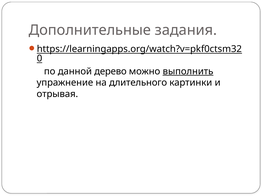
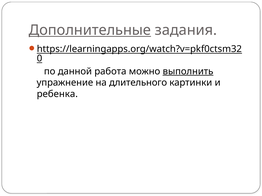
Дополнительные underline: none -> present
дерево: дерево -> работа
отрывая: отрывая -> ребенка
